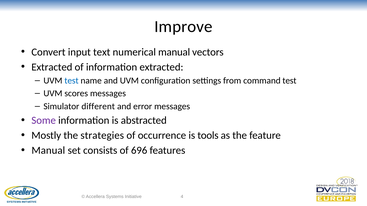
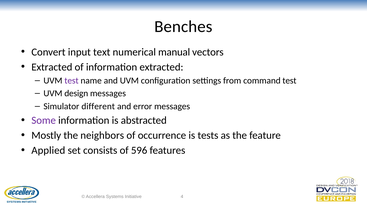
Improve: Improve -> Benches
test at (72, 81) colour: blue -> purple
scores: scores -> design
strategies: strategies -> neighbors
tools: tools -> tests
Manual at (48, 151): Manual -> Applied
696: 696 -> 596
